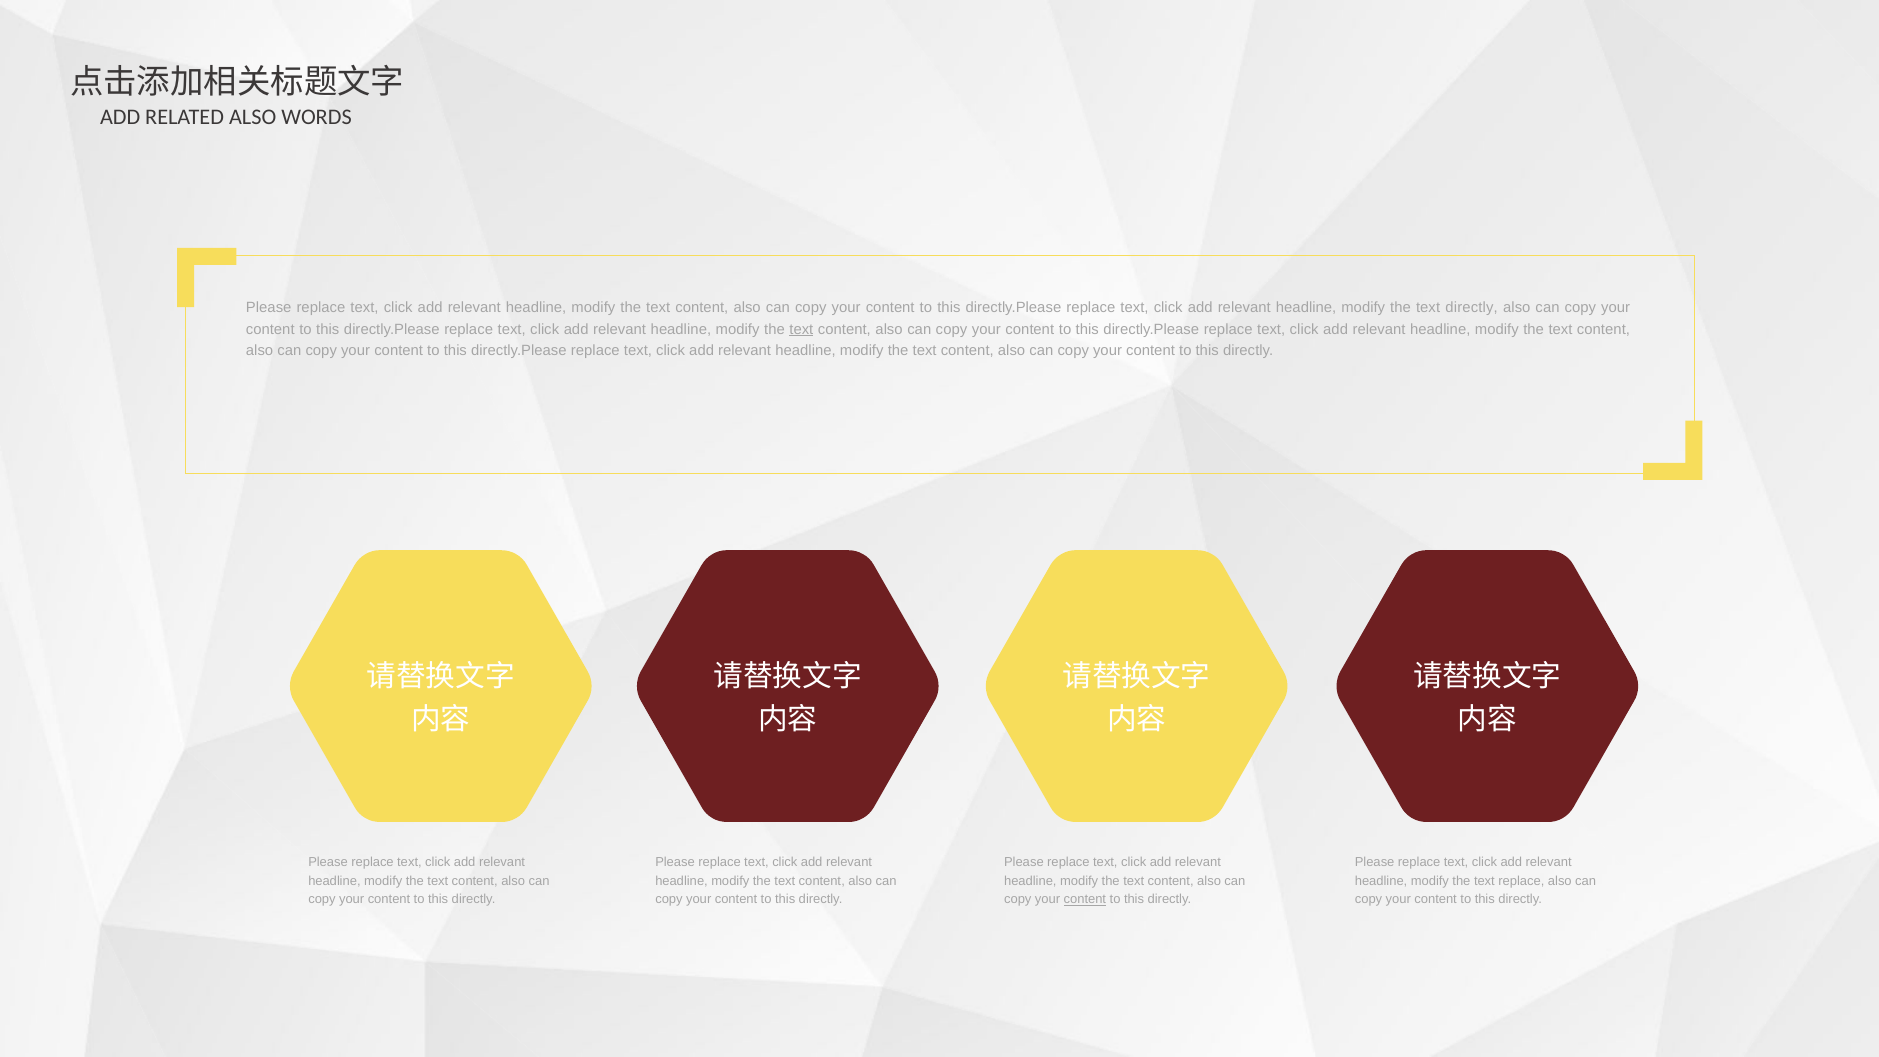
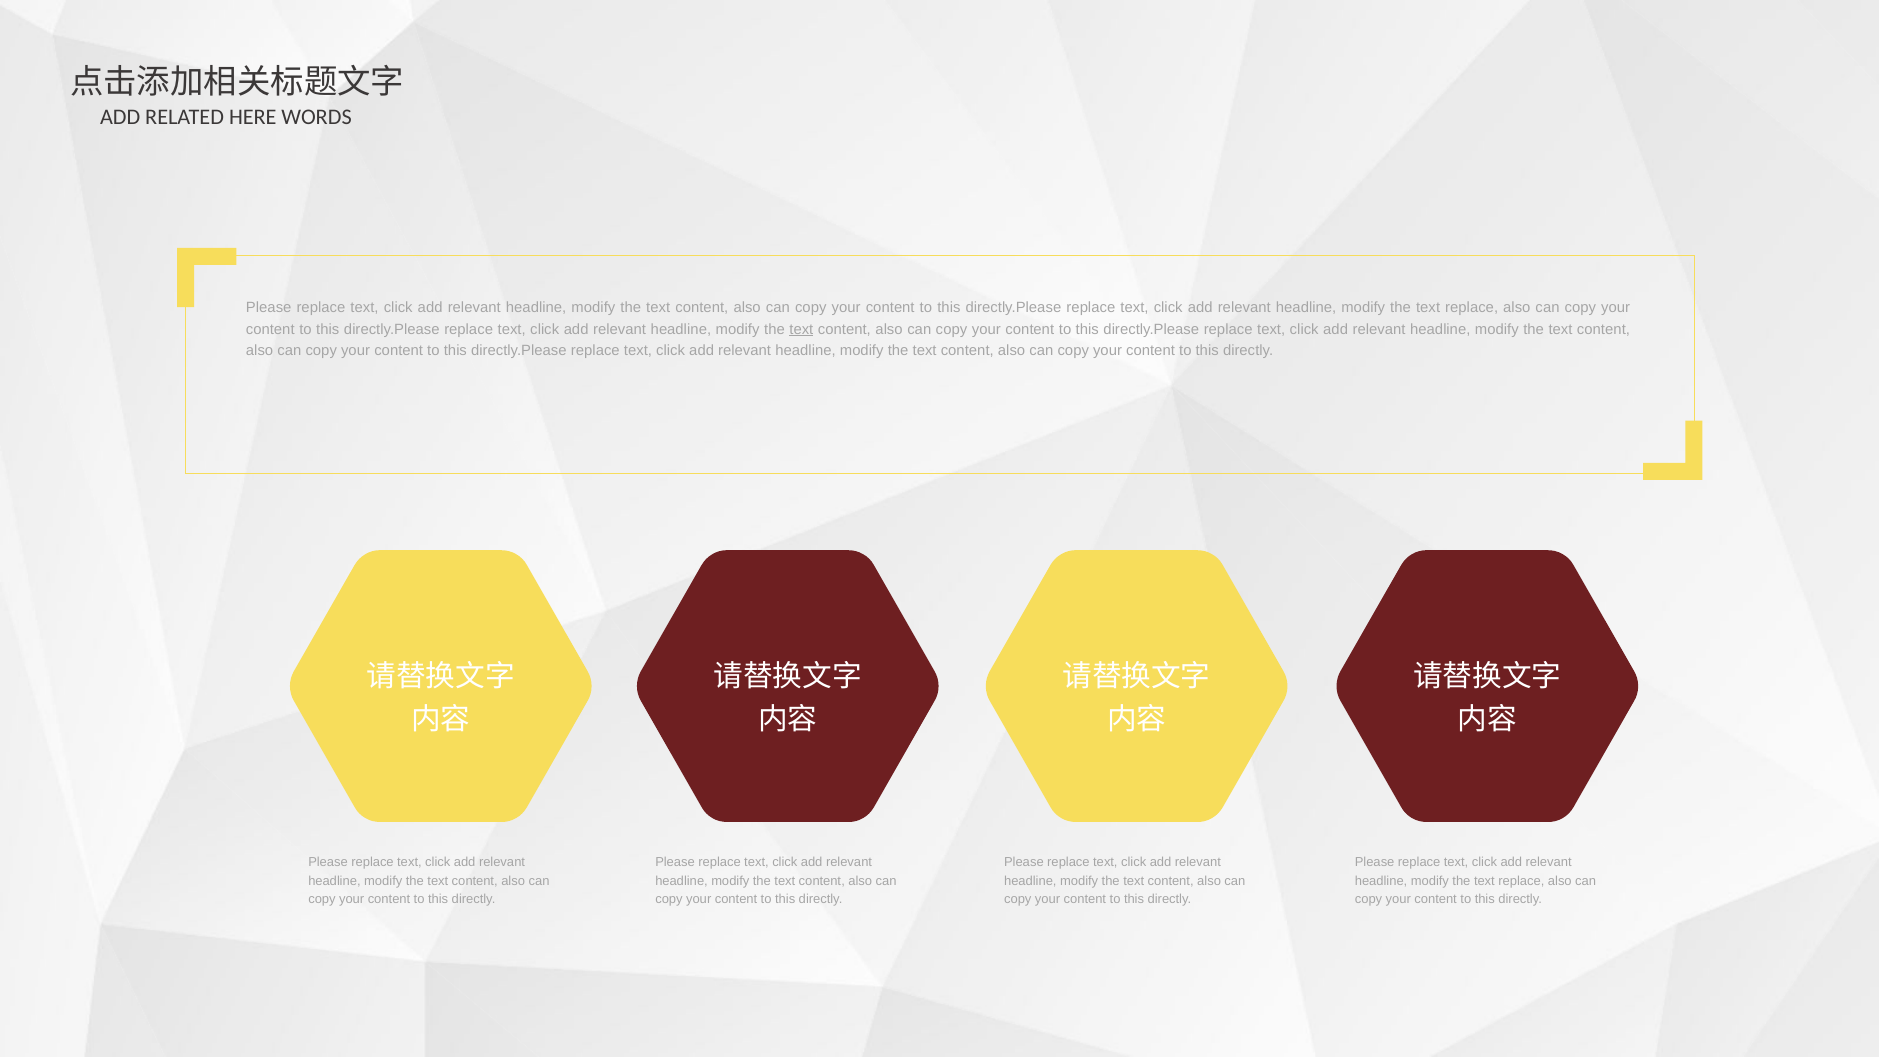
RELATED ALSO: ALSO -> HERE
directly at (1472, 308): directly -> replace
content at (1085, 899) underline: present -> none
